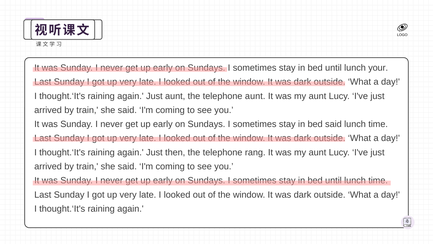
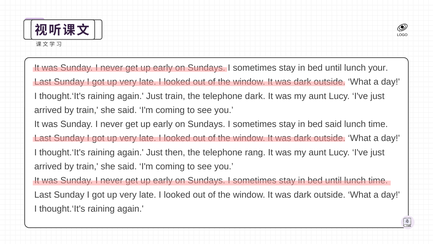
Just aunt: aunt -> train
telephone aunt: aunt -> dark
